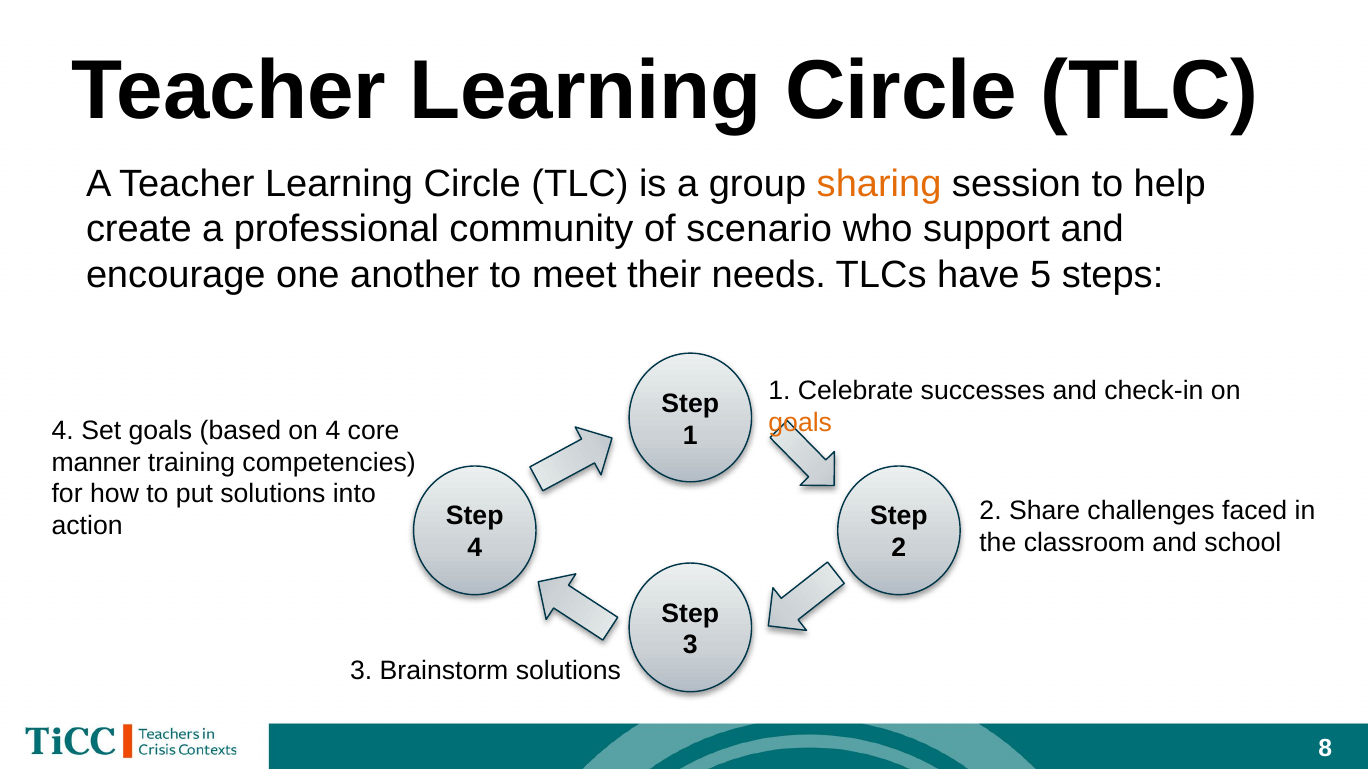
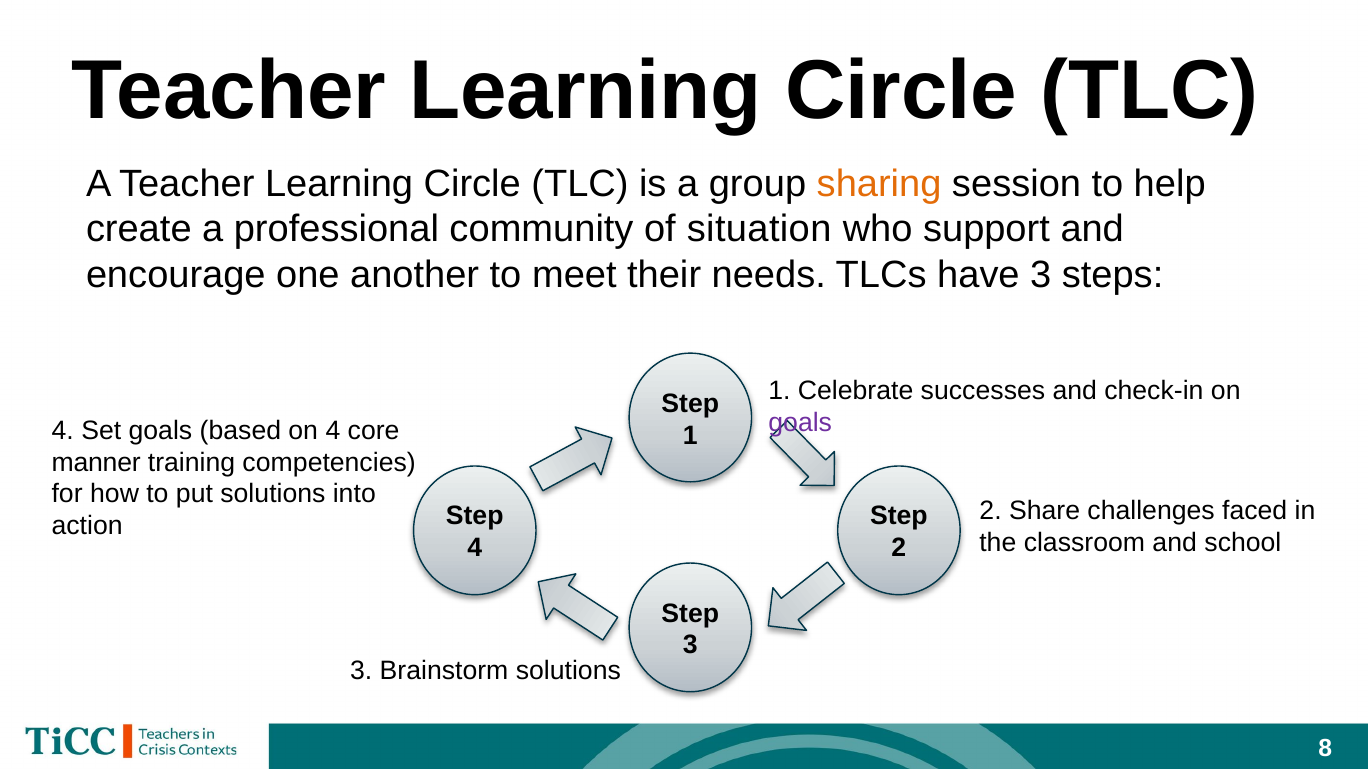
scenario: scenario -> situation
have 5: 5 -> 3
goals at (800, 423) colour: orange -> purple
